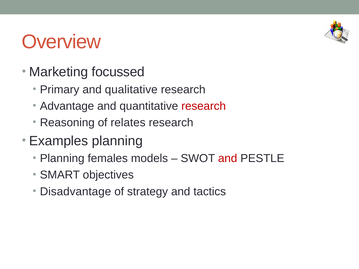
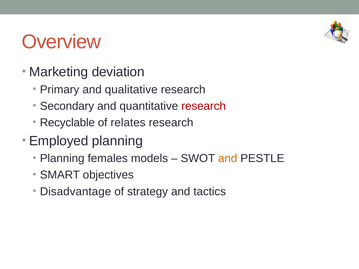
focussed: focussed -> deviation
Advantage: Advantage -> Secondary
Reasoning: Reasoning -> Recyclable
Examples: Examples -> Employed
and at (228, 159) colour: red -> orange
